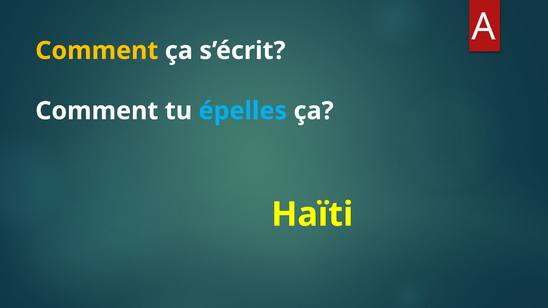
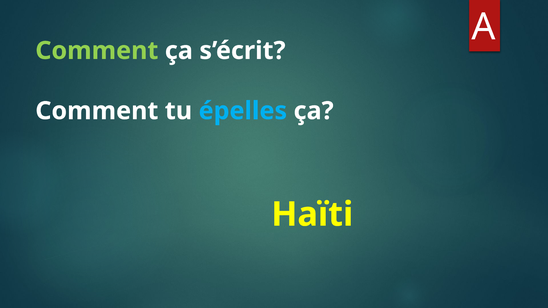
Comment at (97, 51) colour: yellow -> light green
